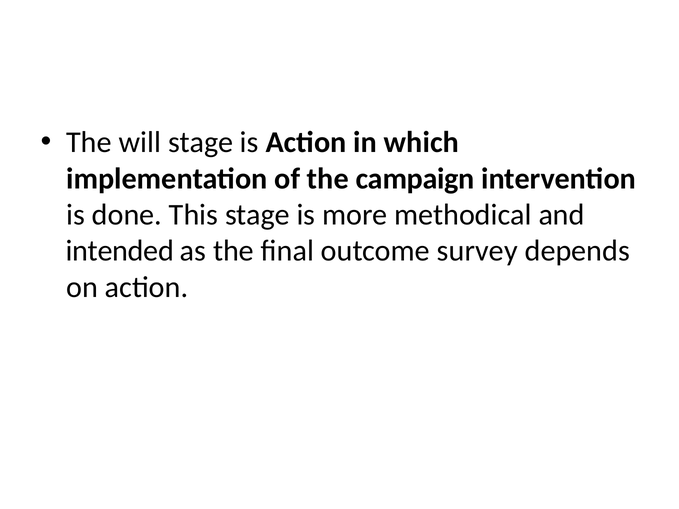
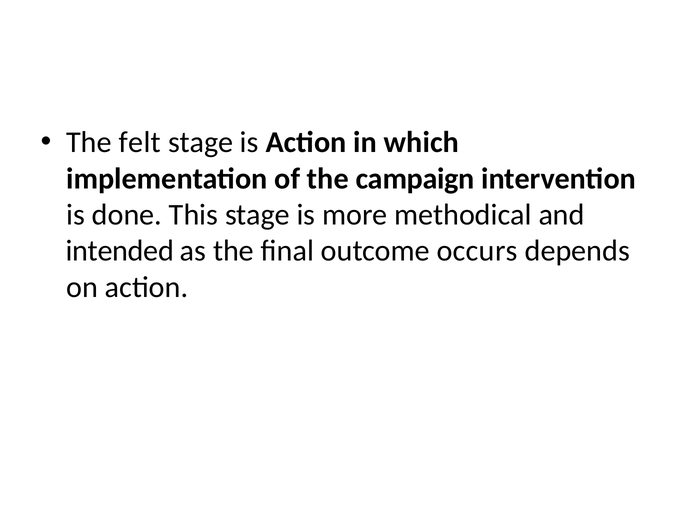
will: will -> felt
survey: survey -> occurs
